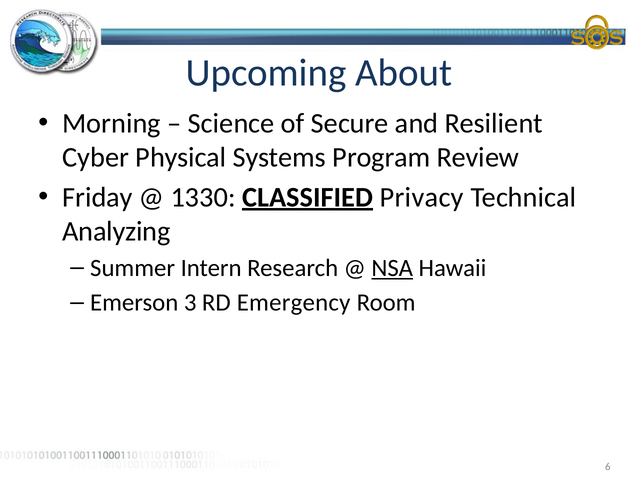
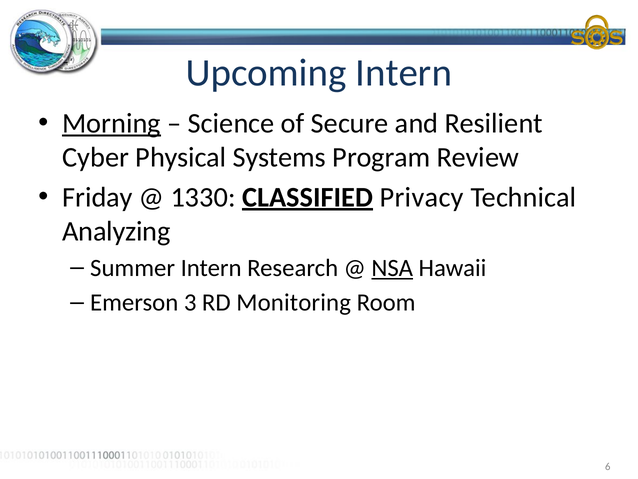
Upcoming About: About -> Intern
Morning underline: none -> present
Emergency: Emergency -> Monitoring
